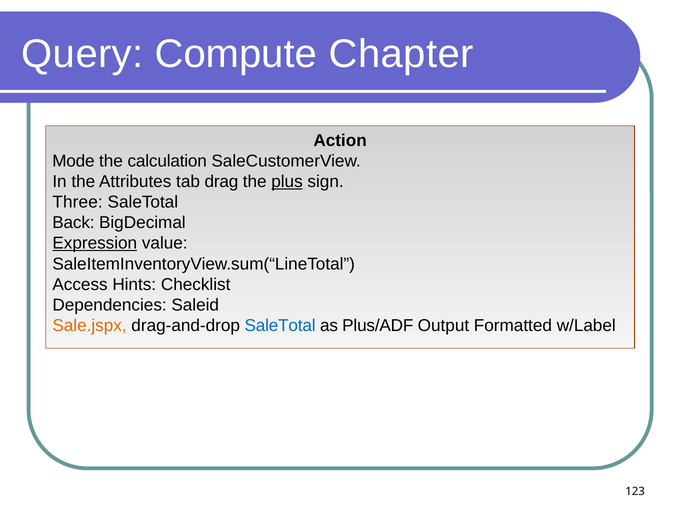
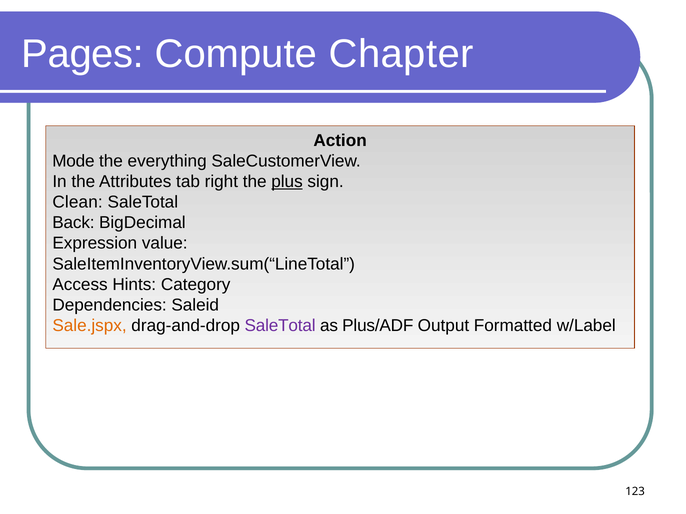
Query: Query -> Pages
calculation: calculation -> everything
drag: drag -> right
Three: Three -> Clean
Expression underline: present -> none
Checklist: Checklist -> Category
SaleTotal at (280, 326) colour: blue -> purple
